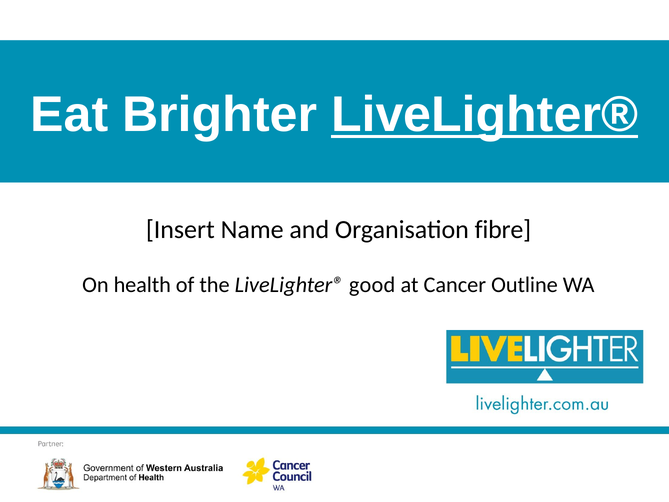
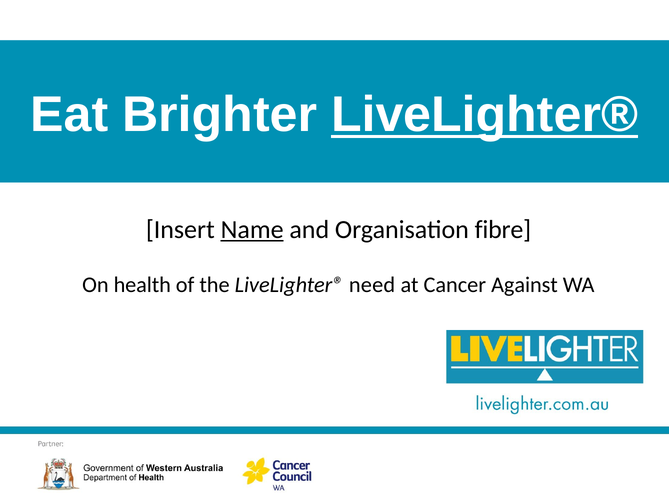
Name underline: none -> present
good: good -> need
Outline: Outline -> Against
